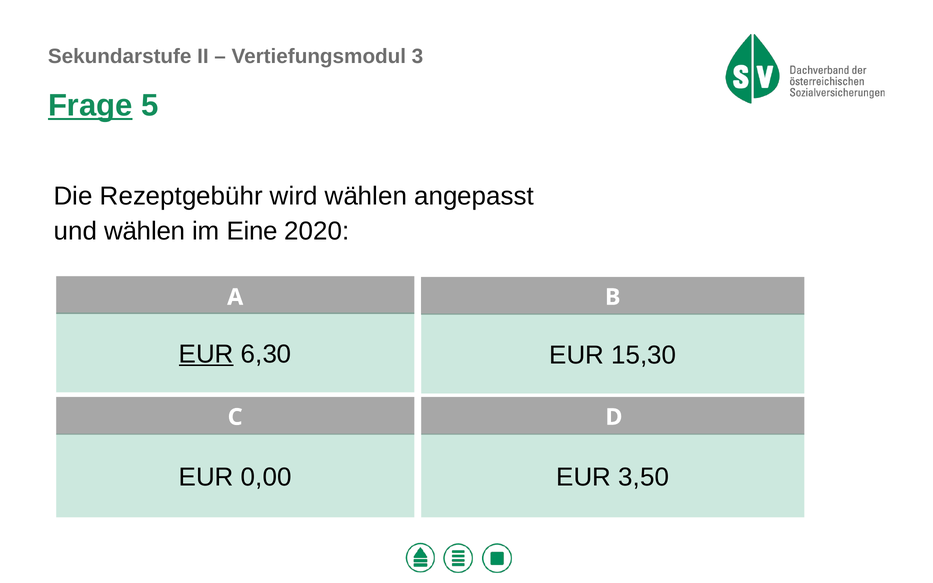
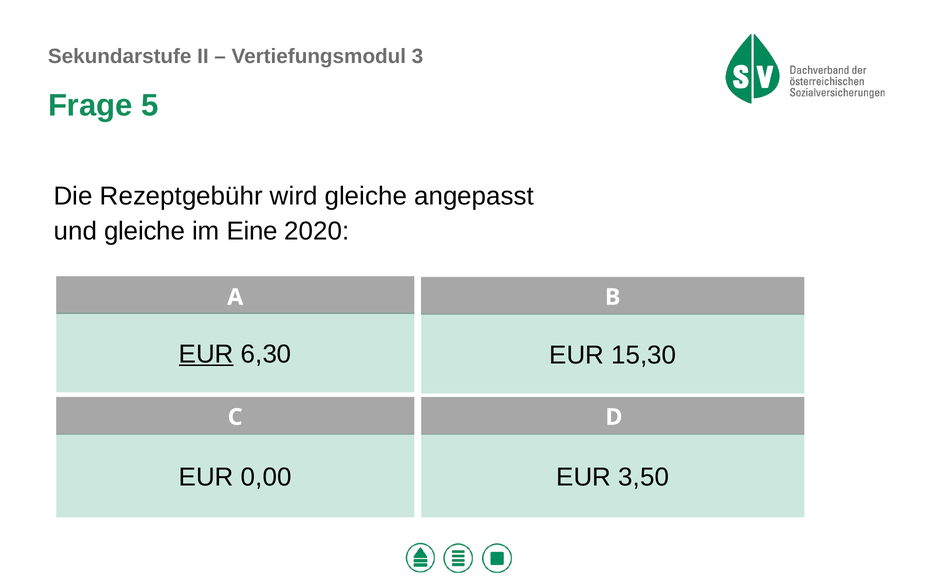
Frage underline: present -> none
wird wählen: wählen -> gleiche
und wählen: wählen -> gleiche
